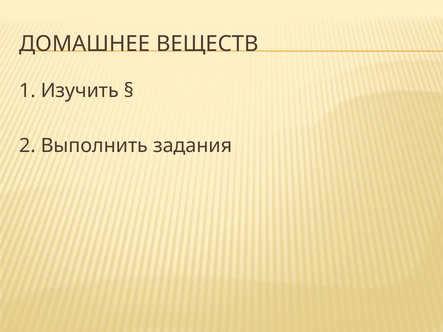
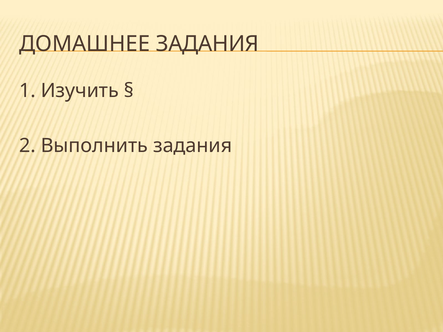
ДОМАШНЕЕ ВЕЩЕСТВ: ВЕЩЕСТВ -> ЗАДАНИЯ
